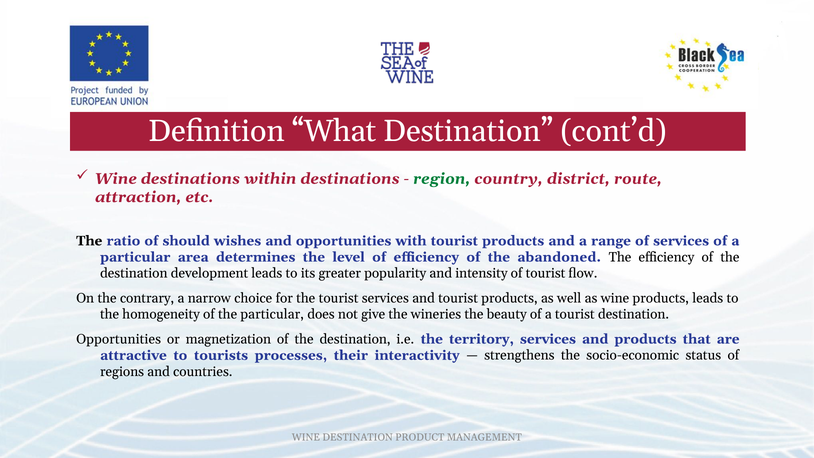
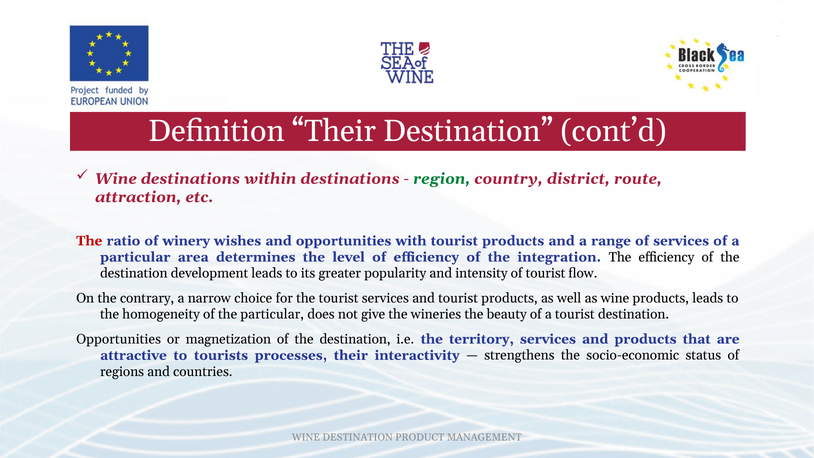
Definition What: What -> Their
The at (89, 241) colour: black -> red
should: should -> winery
abandoned: abandoned -> integration
